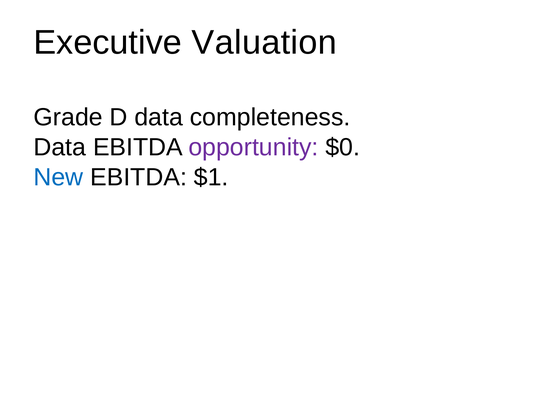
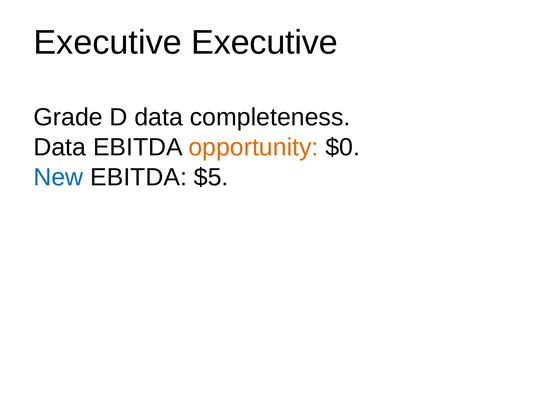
Executive Valuation: Valuation -> Executive
opportunity colour: purple -> orange
$1: $1 -> $5
